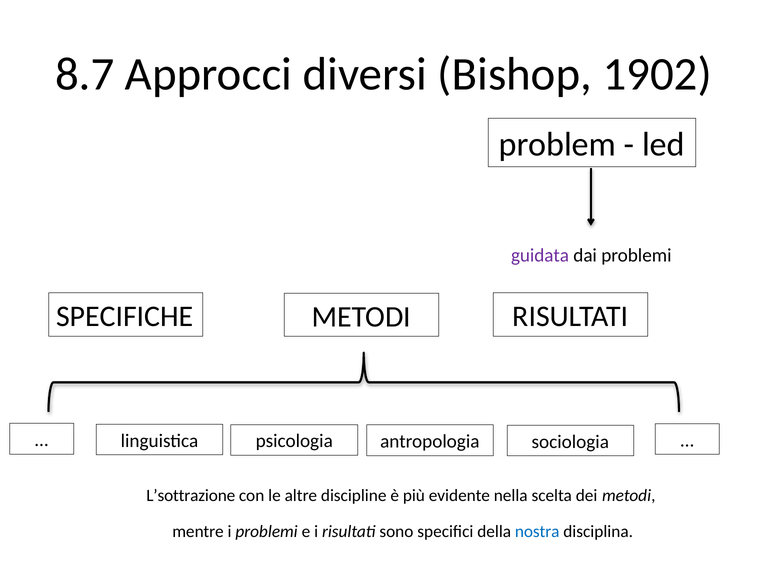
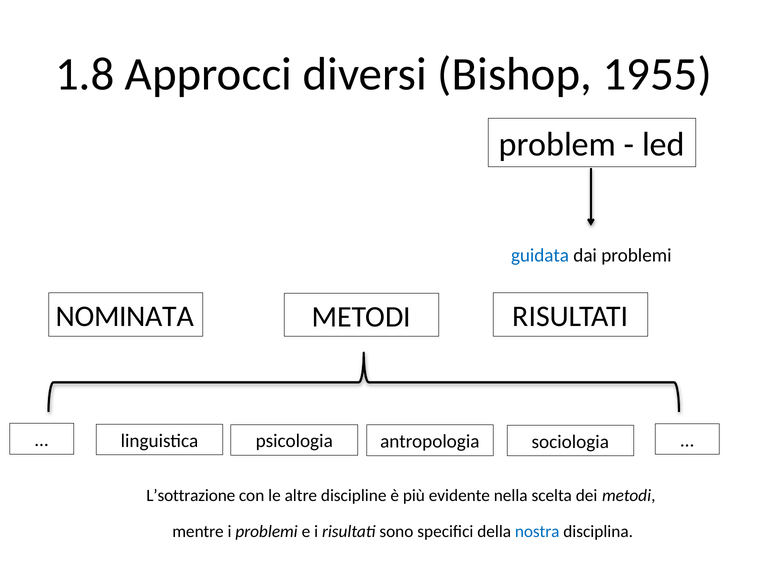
8.7: 8.7 -> 1.8
1902: 1902 -> 1955
guidata colour: purple -> blue
SPECIFICHE: SPECIFICHE -> NOMINATA
